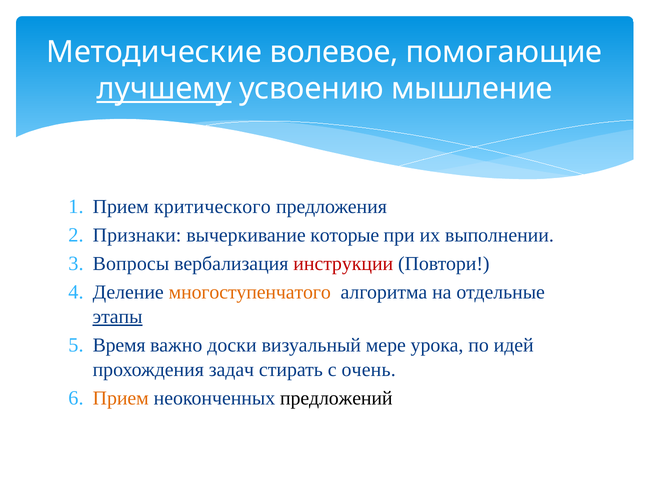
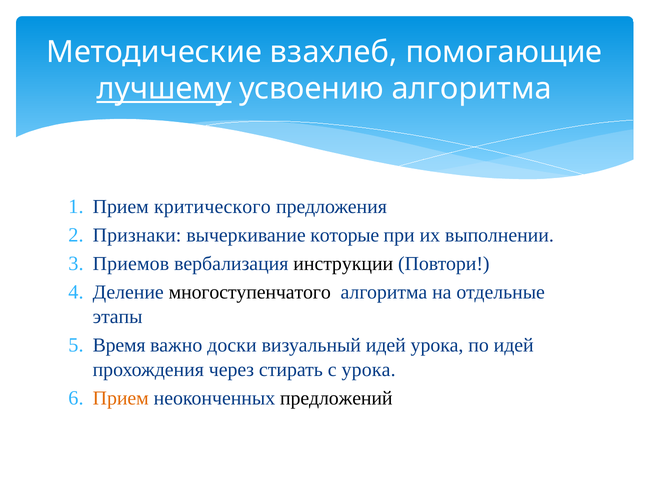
волевое: волевое -> взахлеб
усвоению мышление: мышление -> алгоритма
Вопросы: Вопросы -> Приемов
инструкции colour: red -> black
многоступенчатого colour: orange -> black
этапы underline: present -> none
визуальный мере: мере -> идей
задач: задач -> через
с очень: очень -> урока
